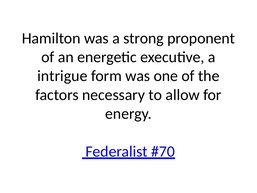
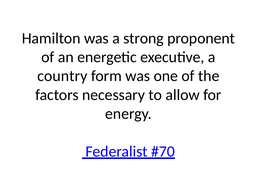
intrigue: intrigue -> country
